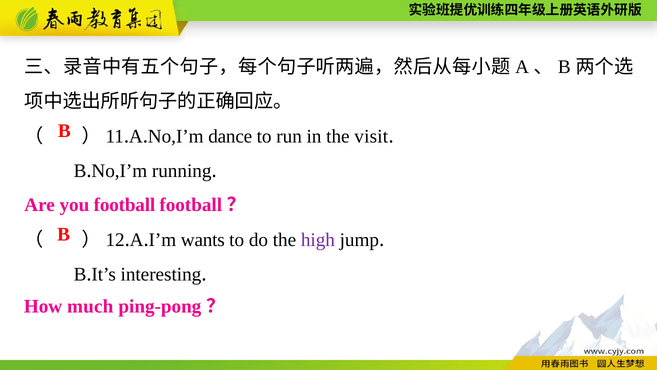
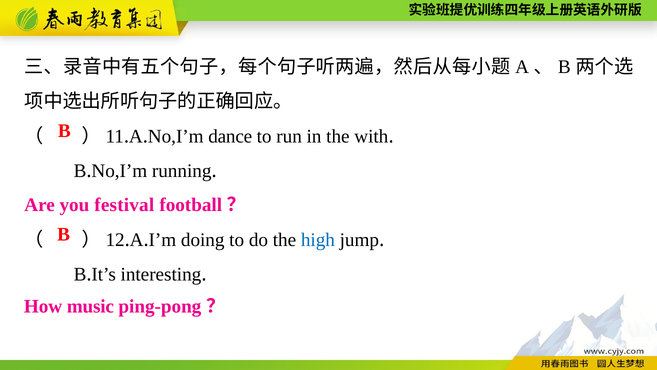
visit: visit -> with
you football: football -> festival
wants: wants -> doing
high colour: purple -> blue
much: much -> music
